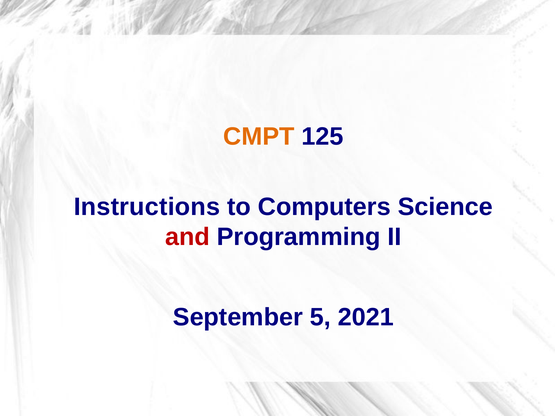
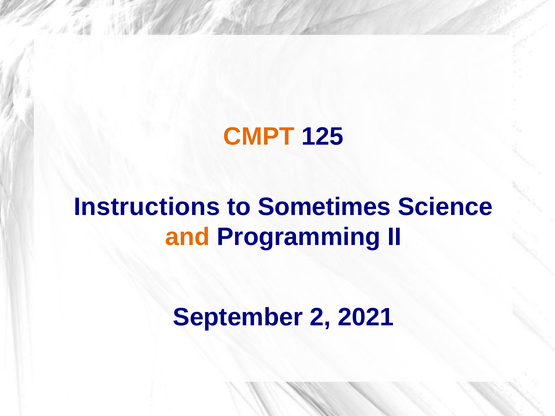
Computers: Computers -> Sometimes
and colour: red -> orange
5: 5 -> 2
